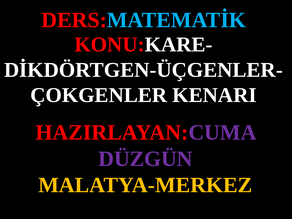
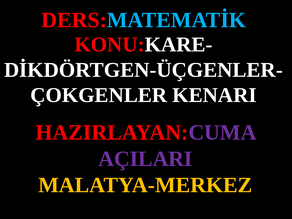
DÜZGÜN: DÜZGÜN -> AÇILARI
